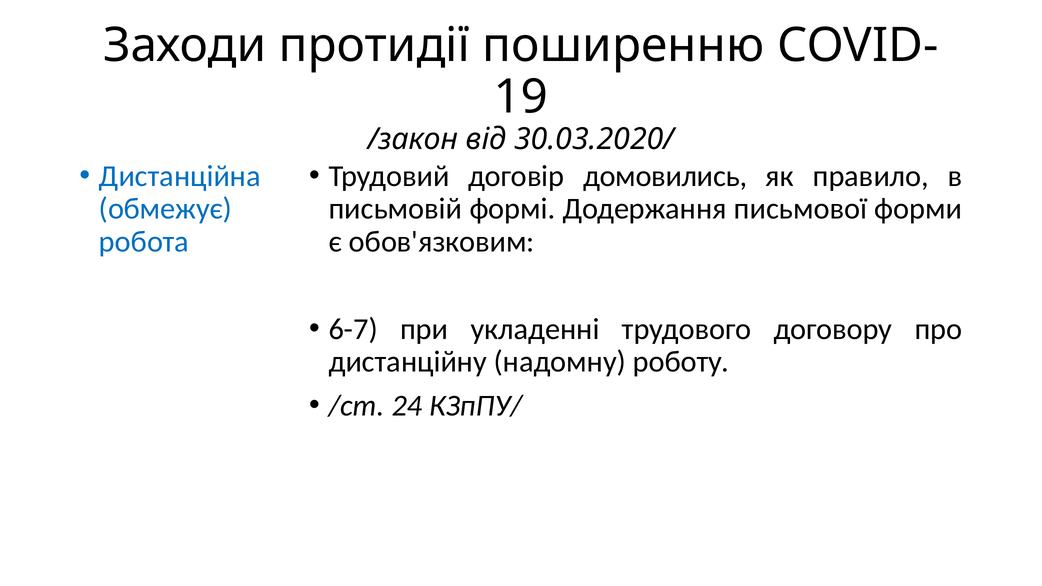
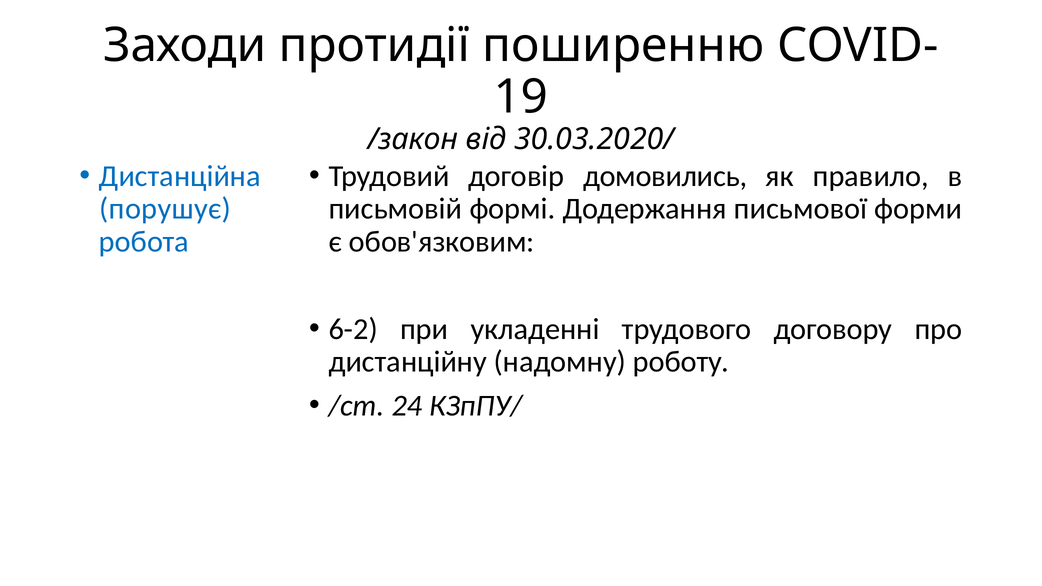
обмежує: обмежує -> порушує
6-7: 6-7 -> 6-2
